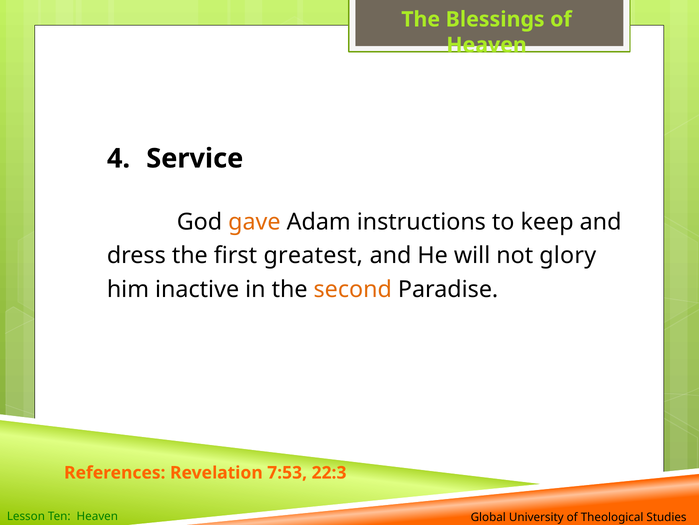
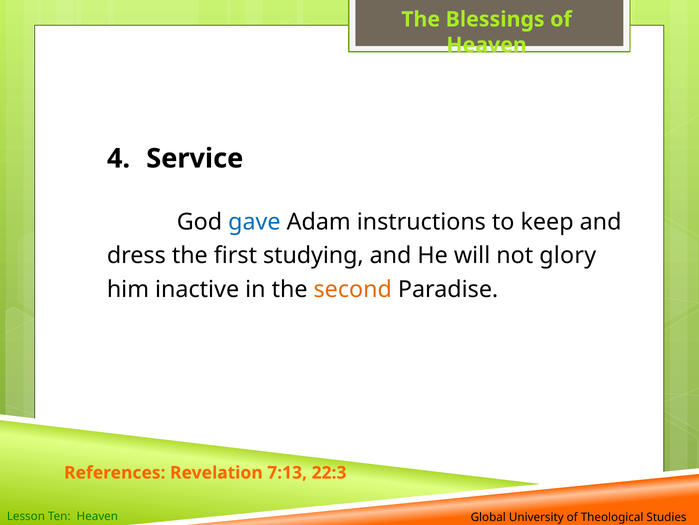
gave colour: orange -> blue
greatest: greatest -> studying
7:53: 7:53 -> 7:13
